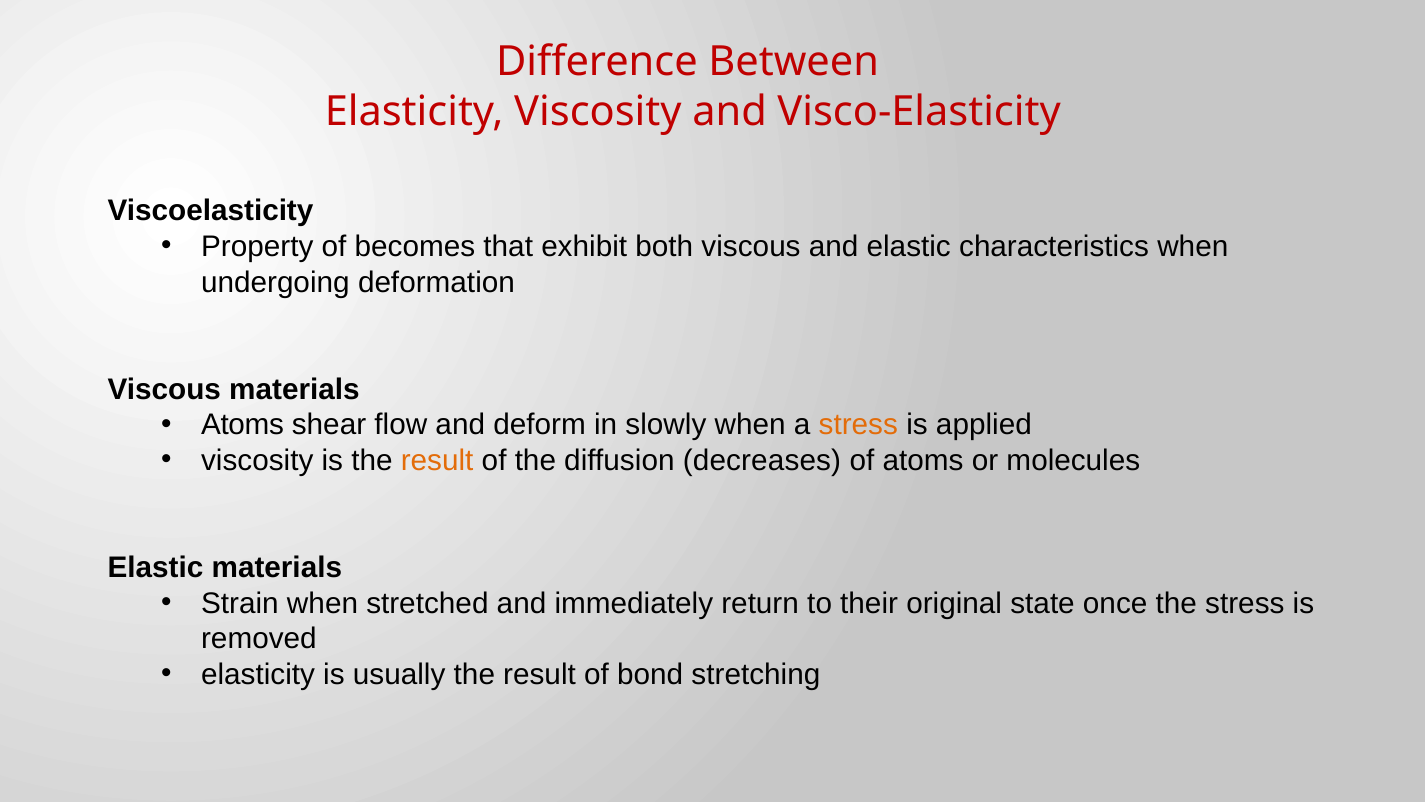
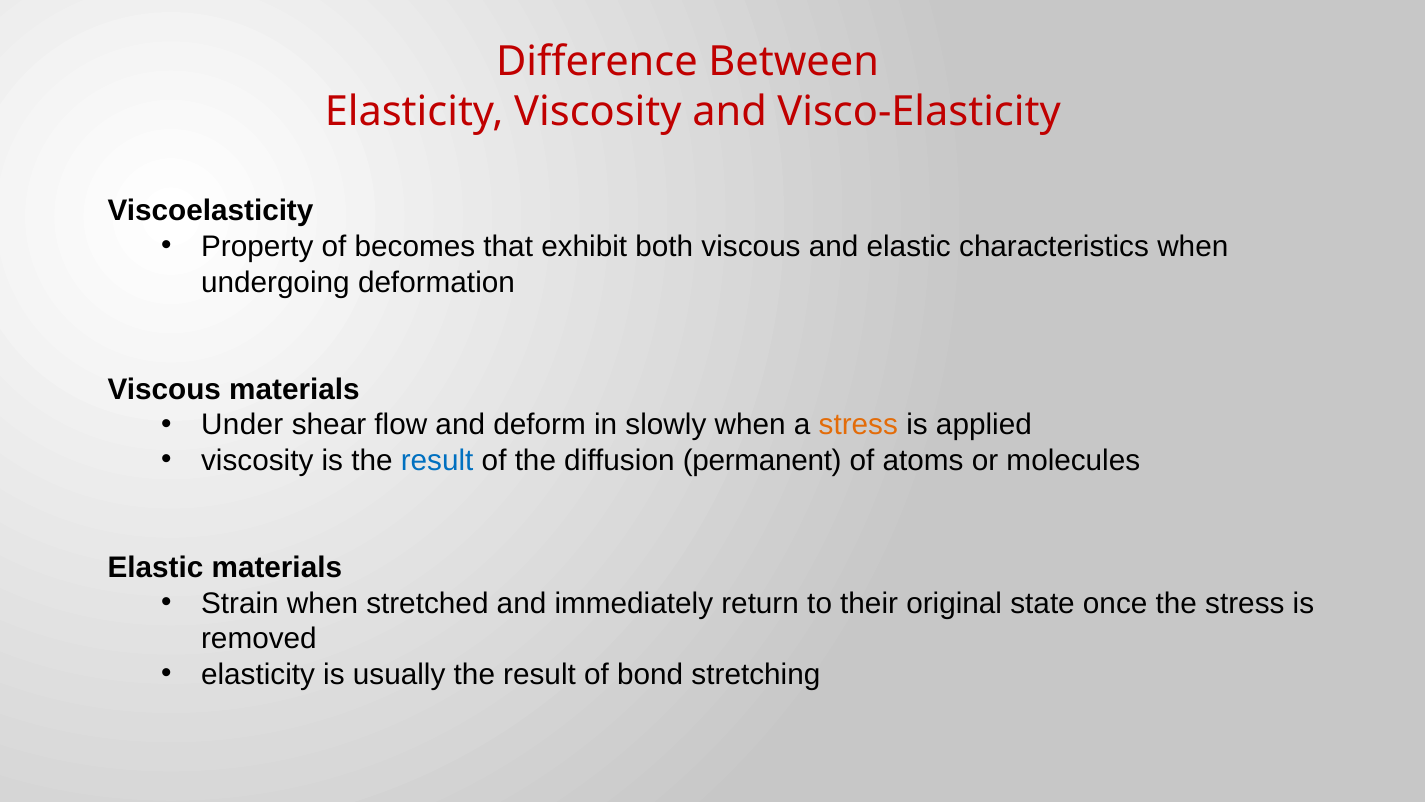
Atoms at (243, 425): Atoms -> Under
result at (437, 461) colour: orange -> blue
decreases: decreases -> permanent
